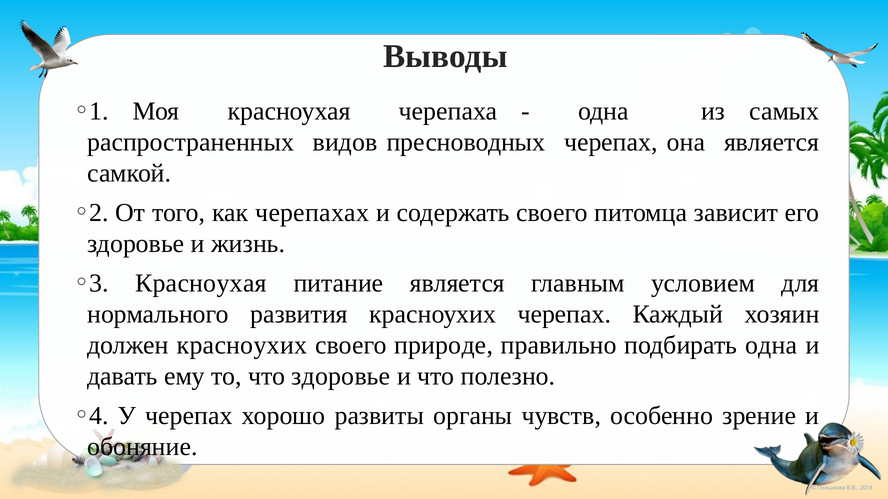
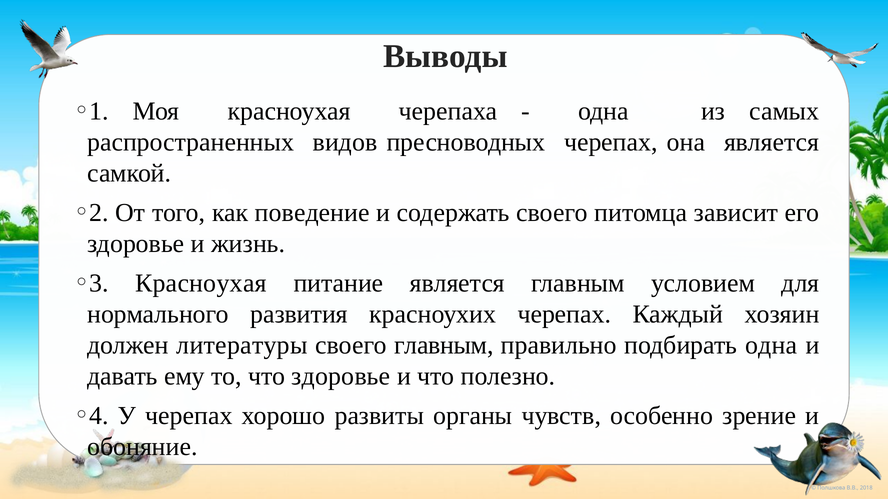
черепахах: черепахах -> поведение
должен красноухих: красноухих -> литературы
своего природе: природе -> главным
